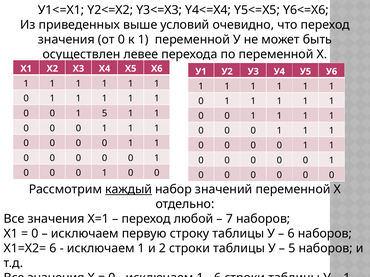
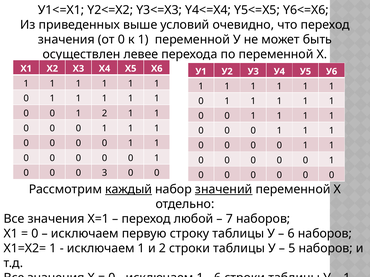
1 5: 5 -> 2
1 at (105, 173): 1 -> 3
значений at (224, 190) underline: none -> present
Х1=Х2= 6: 6 -> 1
